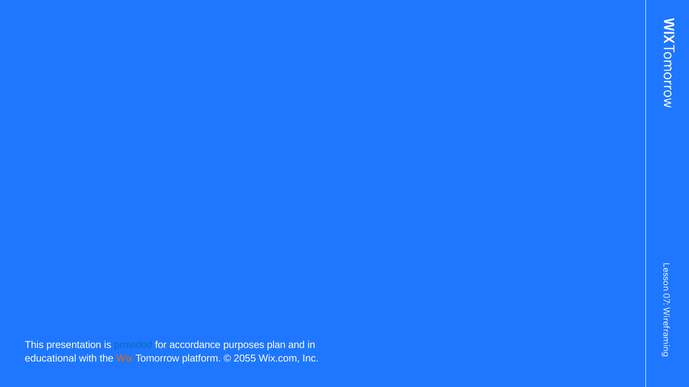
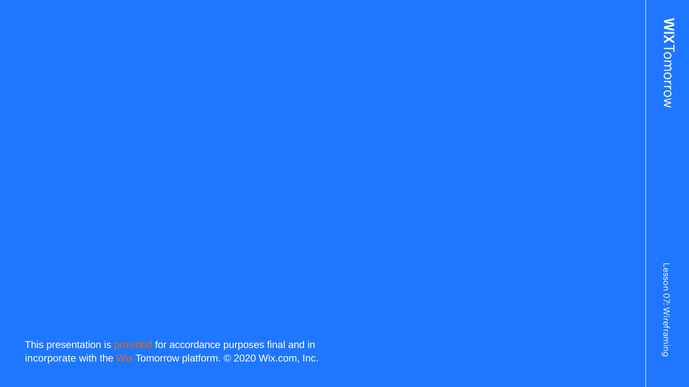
provided colour: blue -> orange
plan: plan -> final
educational: educational -> incorporate
2055: 2055 -> 2020
